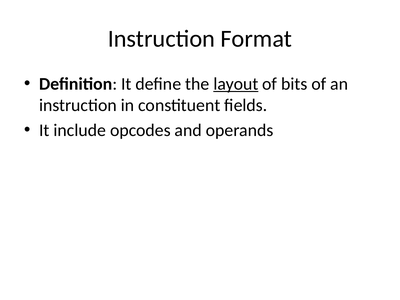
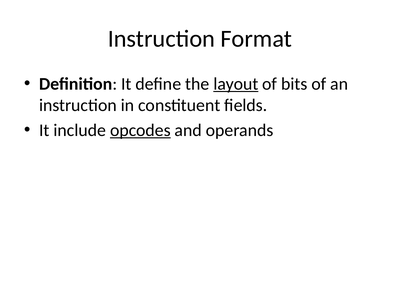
opcodes underline: none -> present
